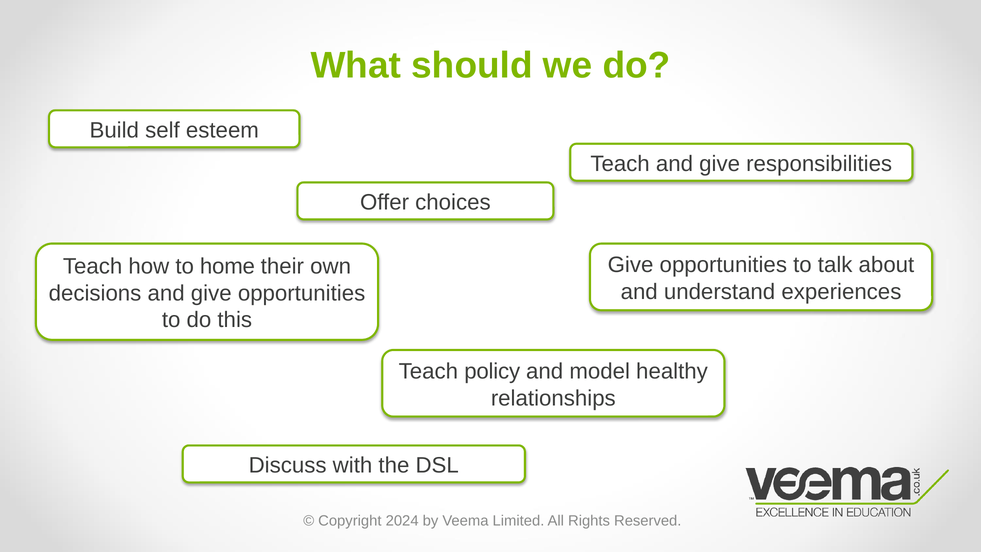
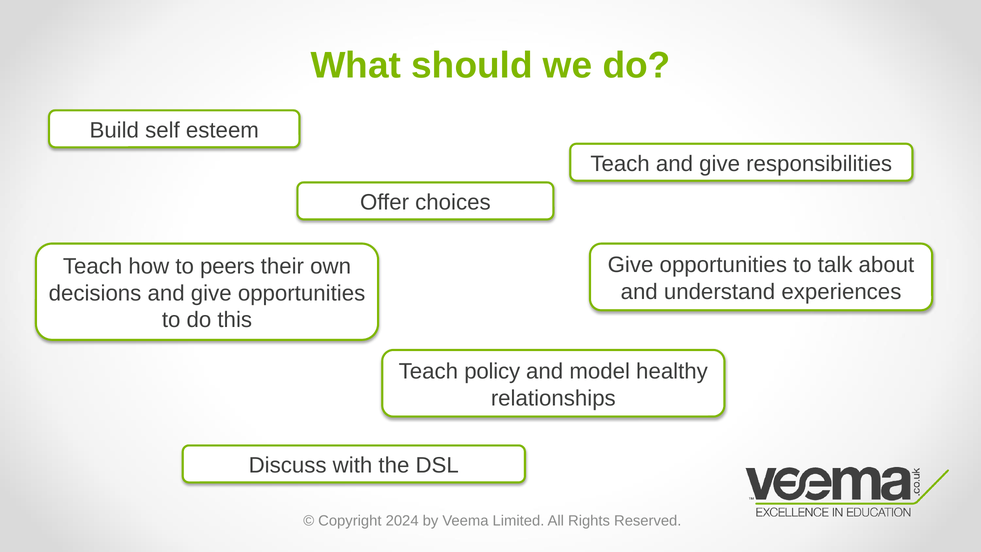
home: home -> peers
